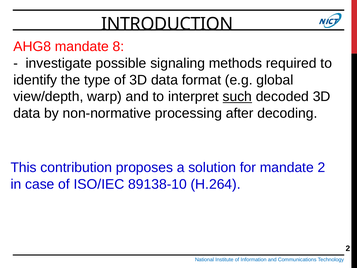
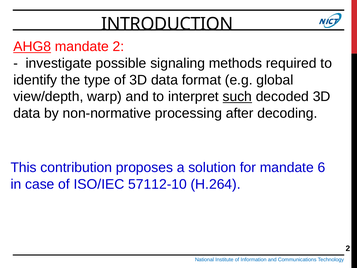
AHG8 underline: none -> present
mandate 8: 8 -> 2
mandate 2: 2 -> 6
89138-10: 89138-10 -> 57112-10
